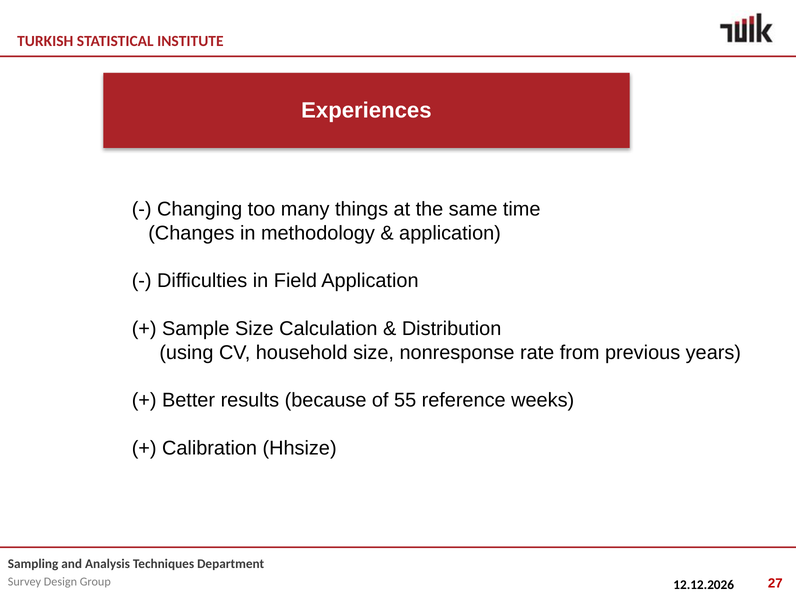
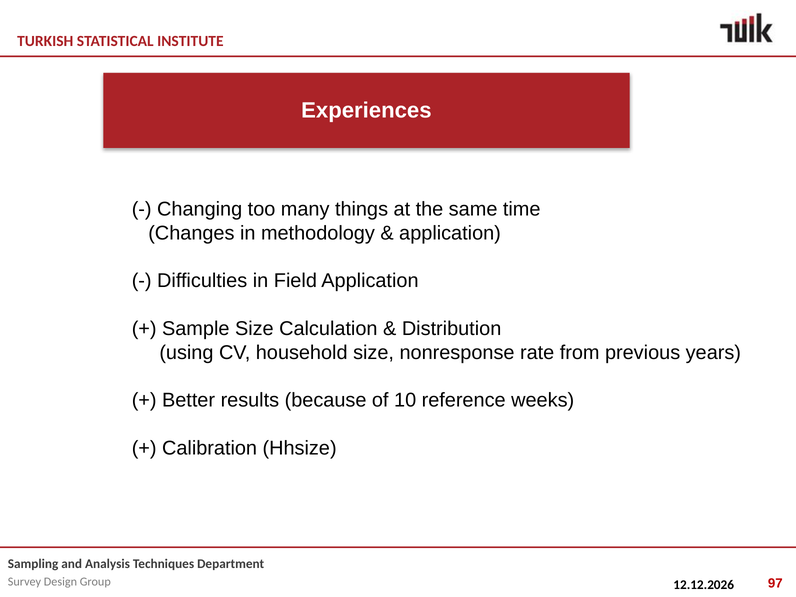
55: 55 -> 10
27: 27 -> 97
